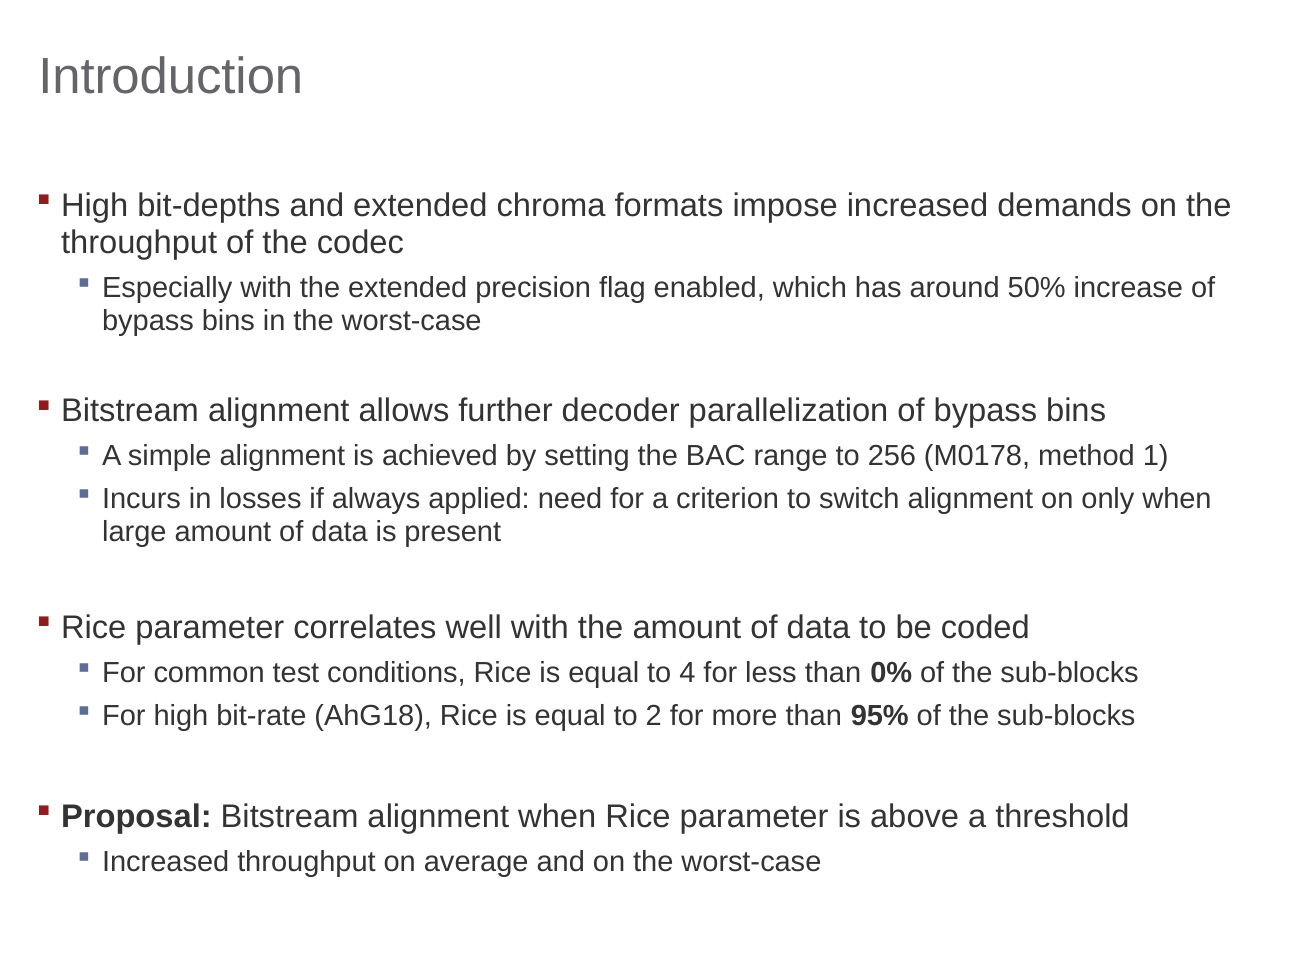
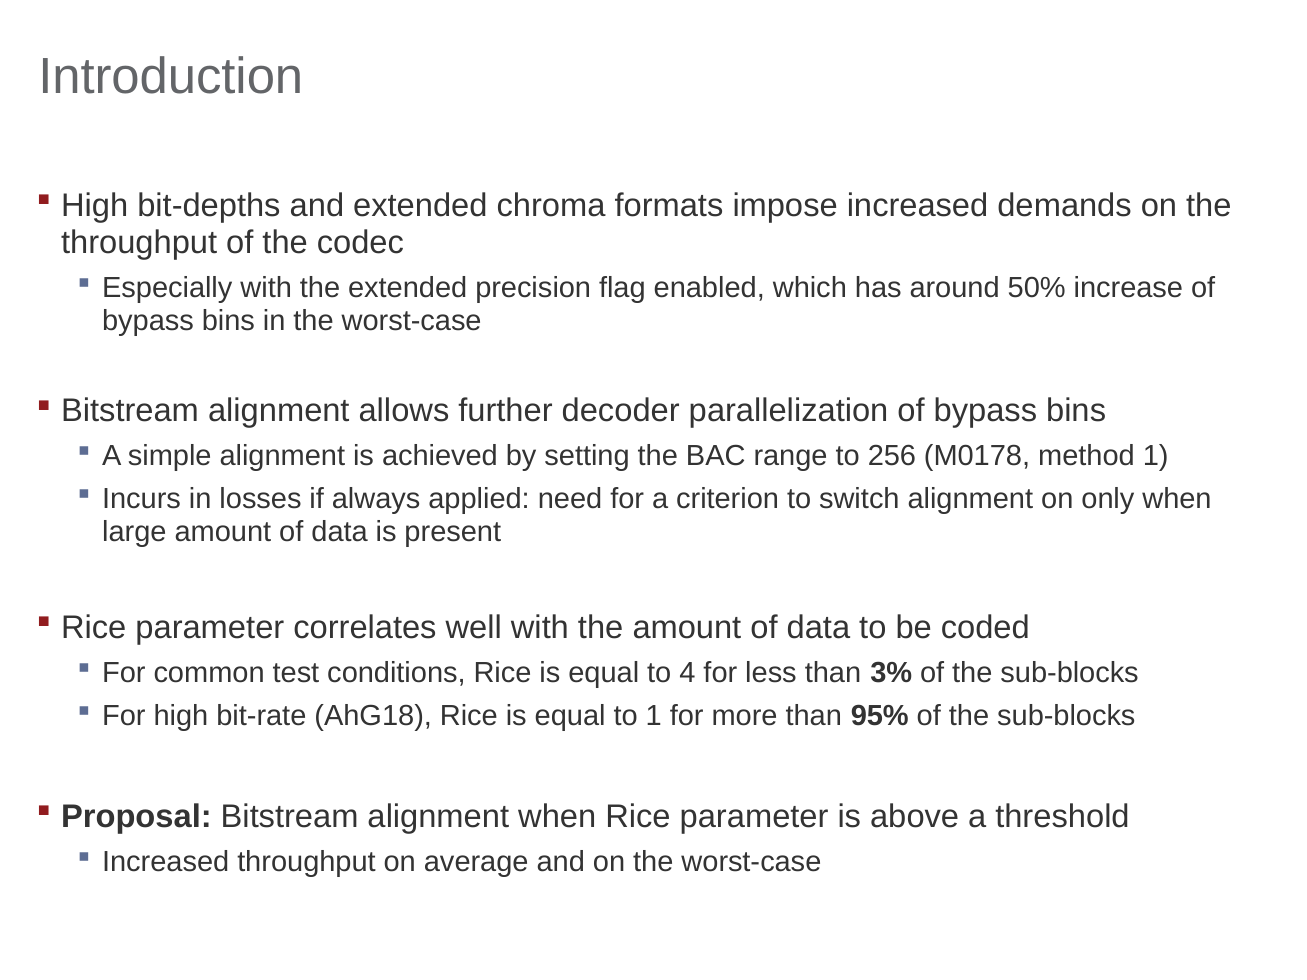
0%: 0% -> 3%
to 2: 2 -> 1
